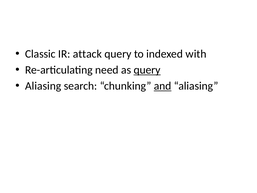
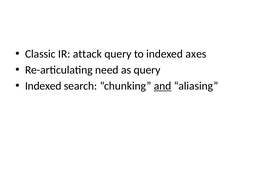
with: with -> axes
query at (147, 70) underline: present -> none
Aliasing at (43, 86): Aliasing -> Indexed
